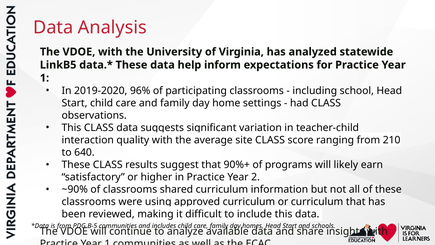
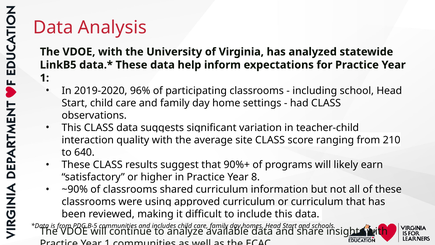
2: 2 -> 8
